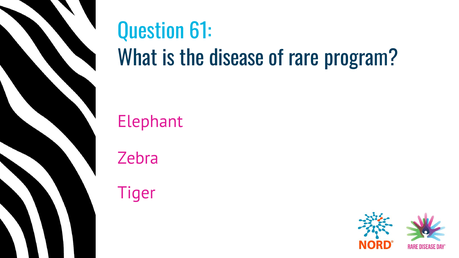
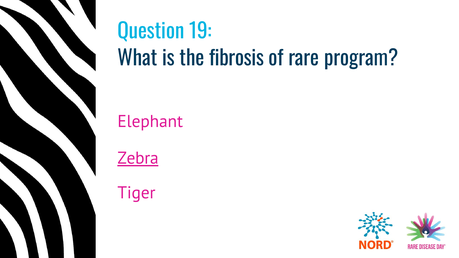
61: 61 -> 19
disease: disease -> fibrosis
Zebra underline: none -> present
